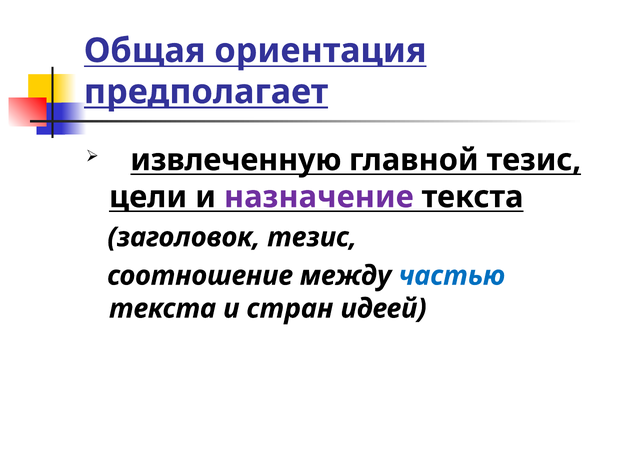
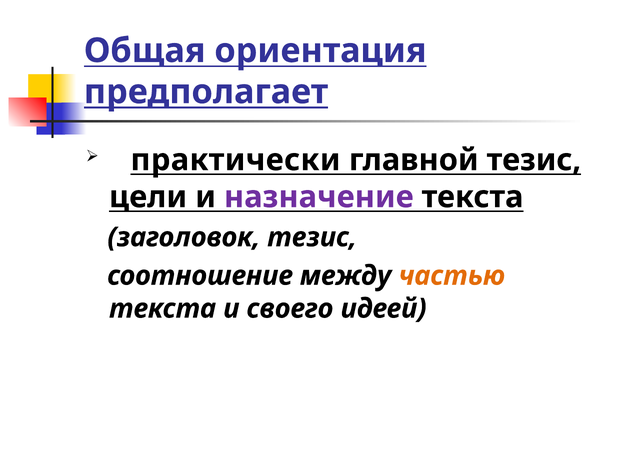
извлеченную: извлеченную -> практически
частью colour: blue -> orange
стран: стран -> своего
